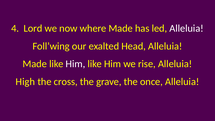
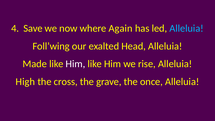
Lord: Lord -> Save
where Made: Made -> Again
Alleluia at (187, 28) colour: white -> light blue
